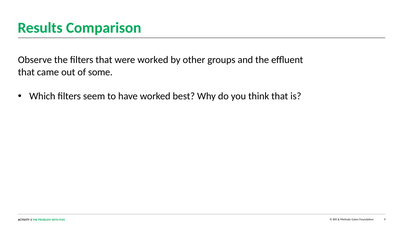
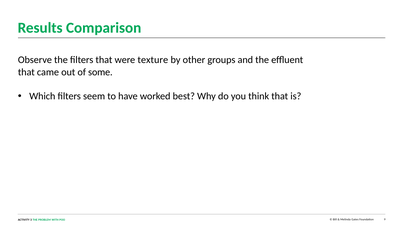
were worked: worked -> texture
